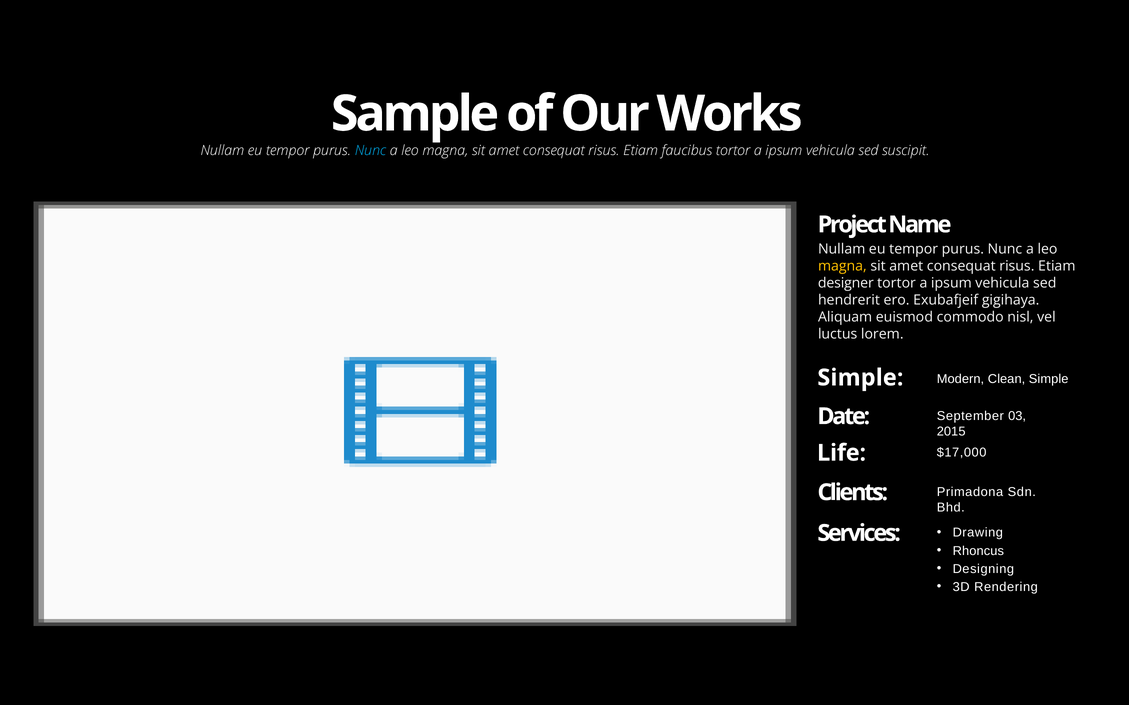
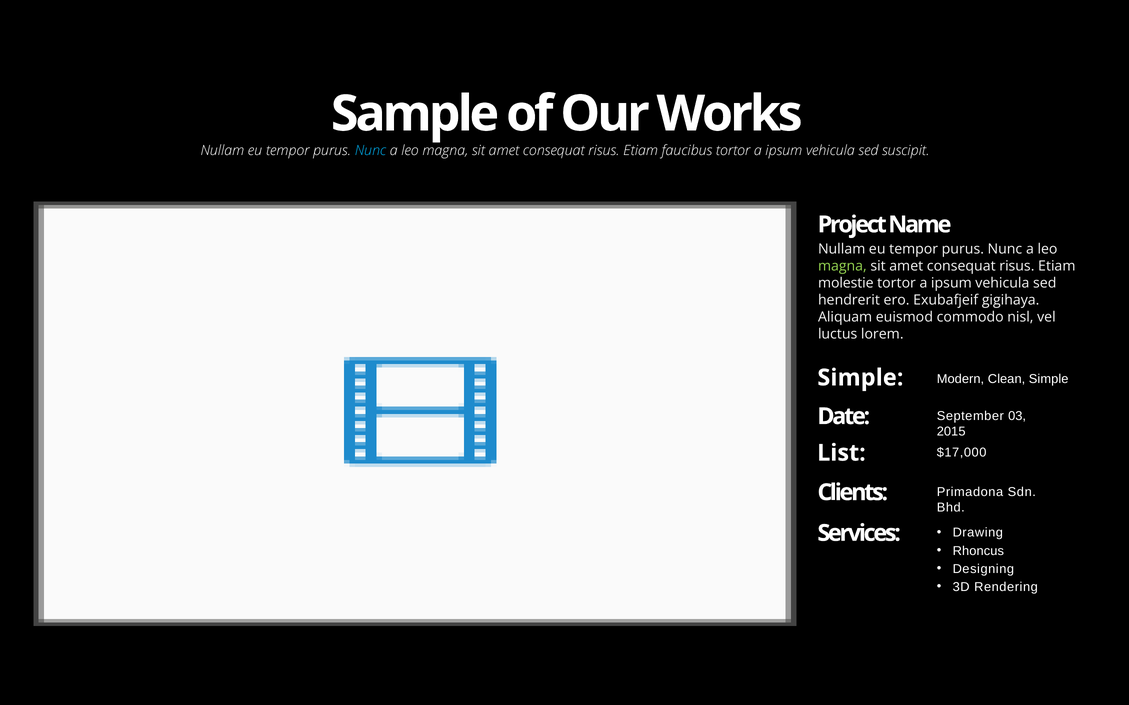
magna at (842, 266) colour: yellow -> light green
designer: designer -> molestie
Life: Life -> List
